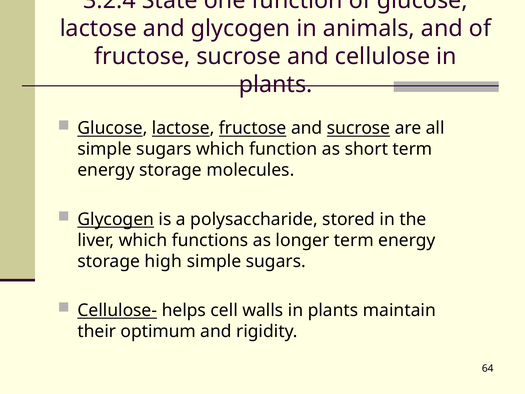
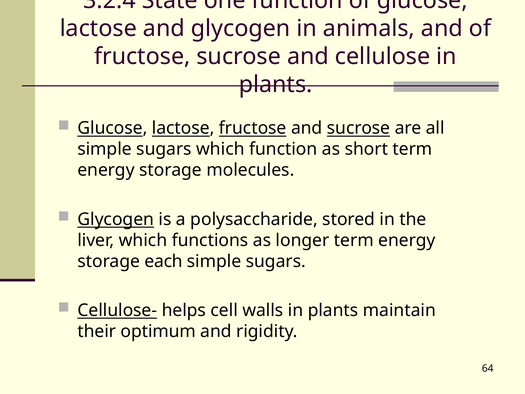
high: high -> each
